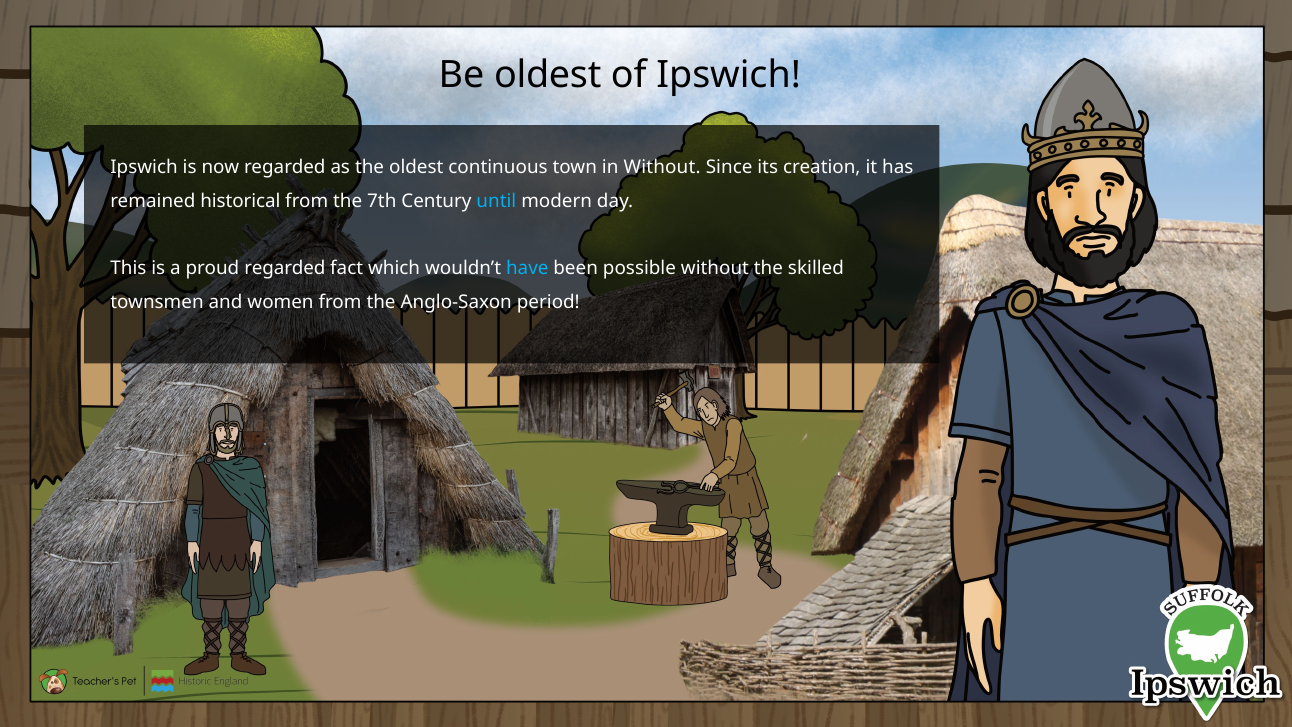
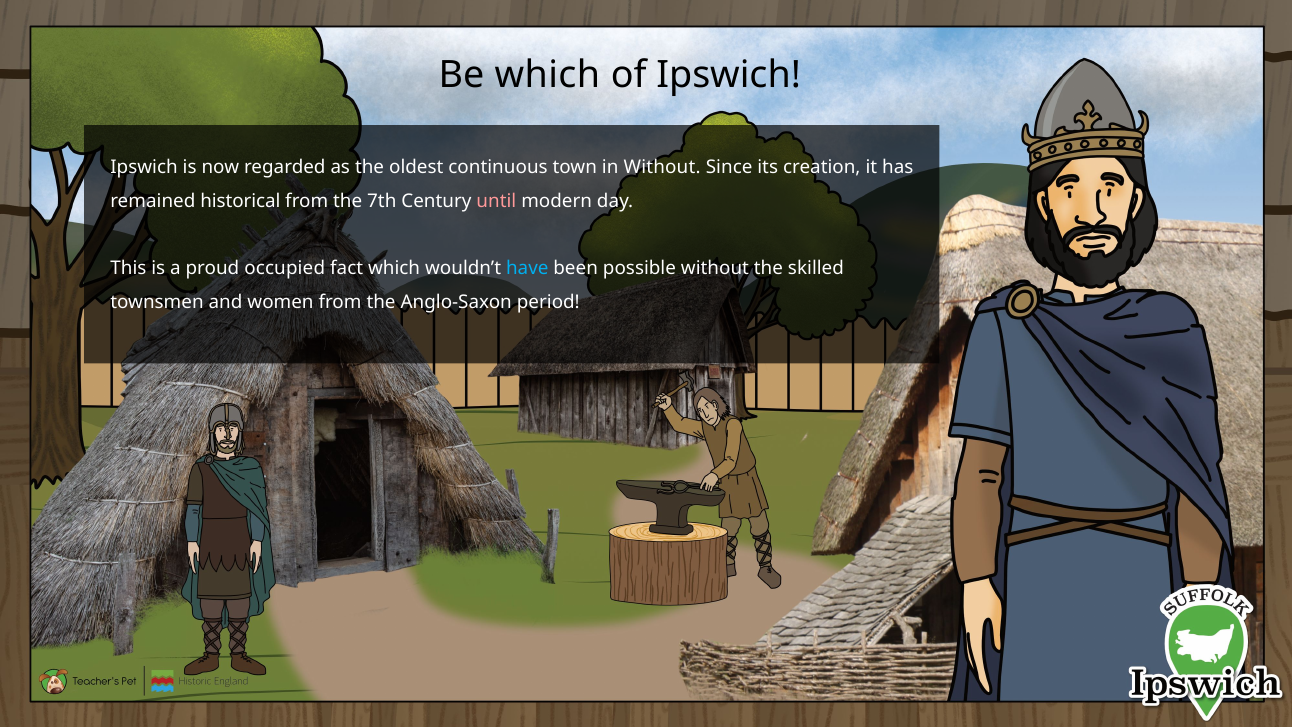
Be oldest: oldest -> which
until colour: light blue -> pink
proud regarded: regarded -> occupied
